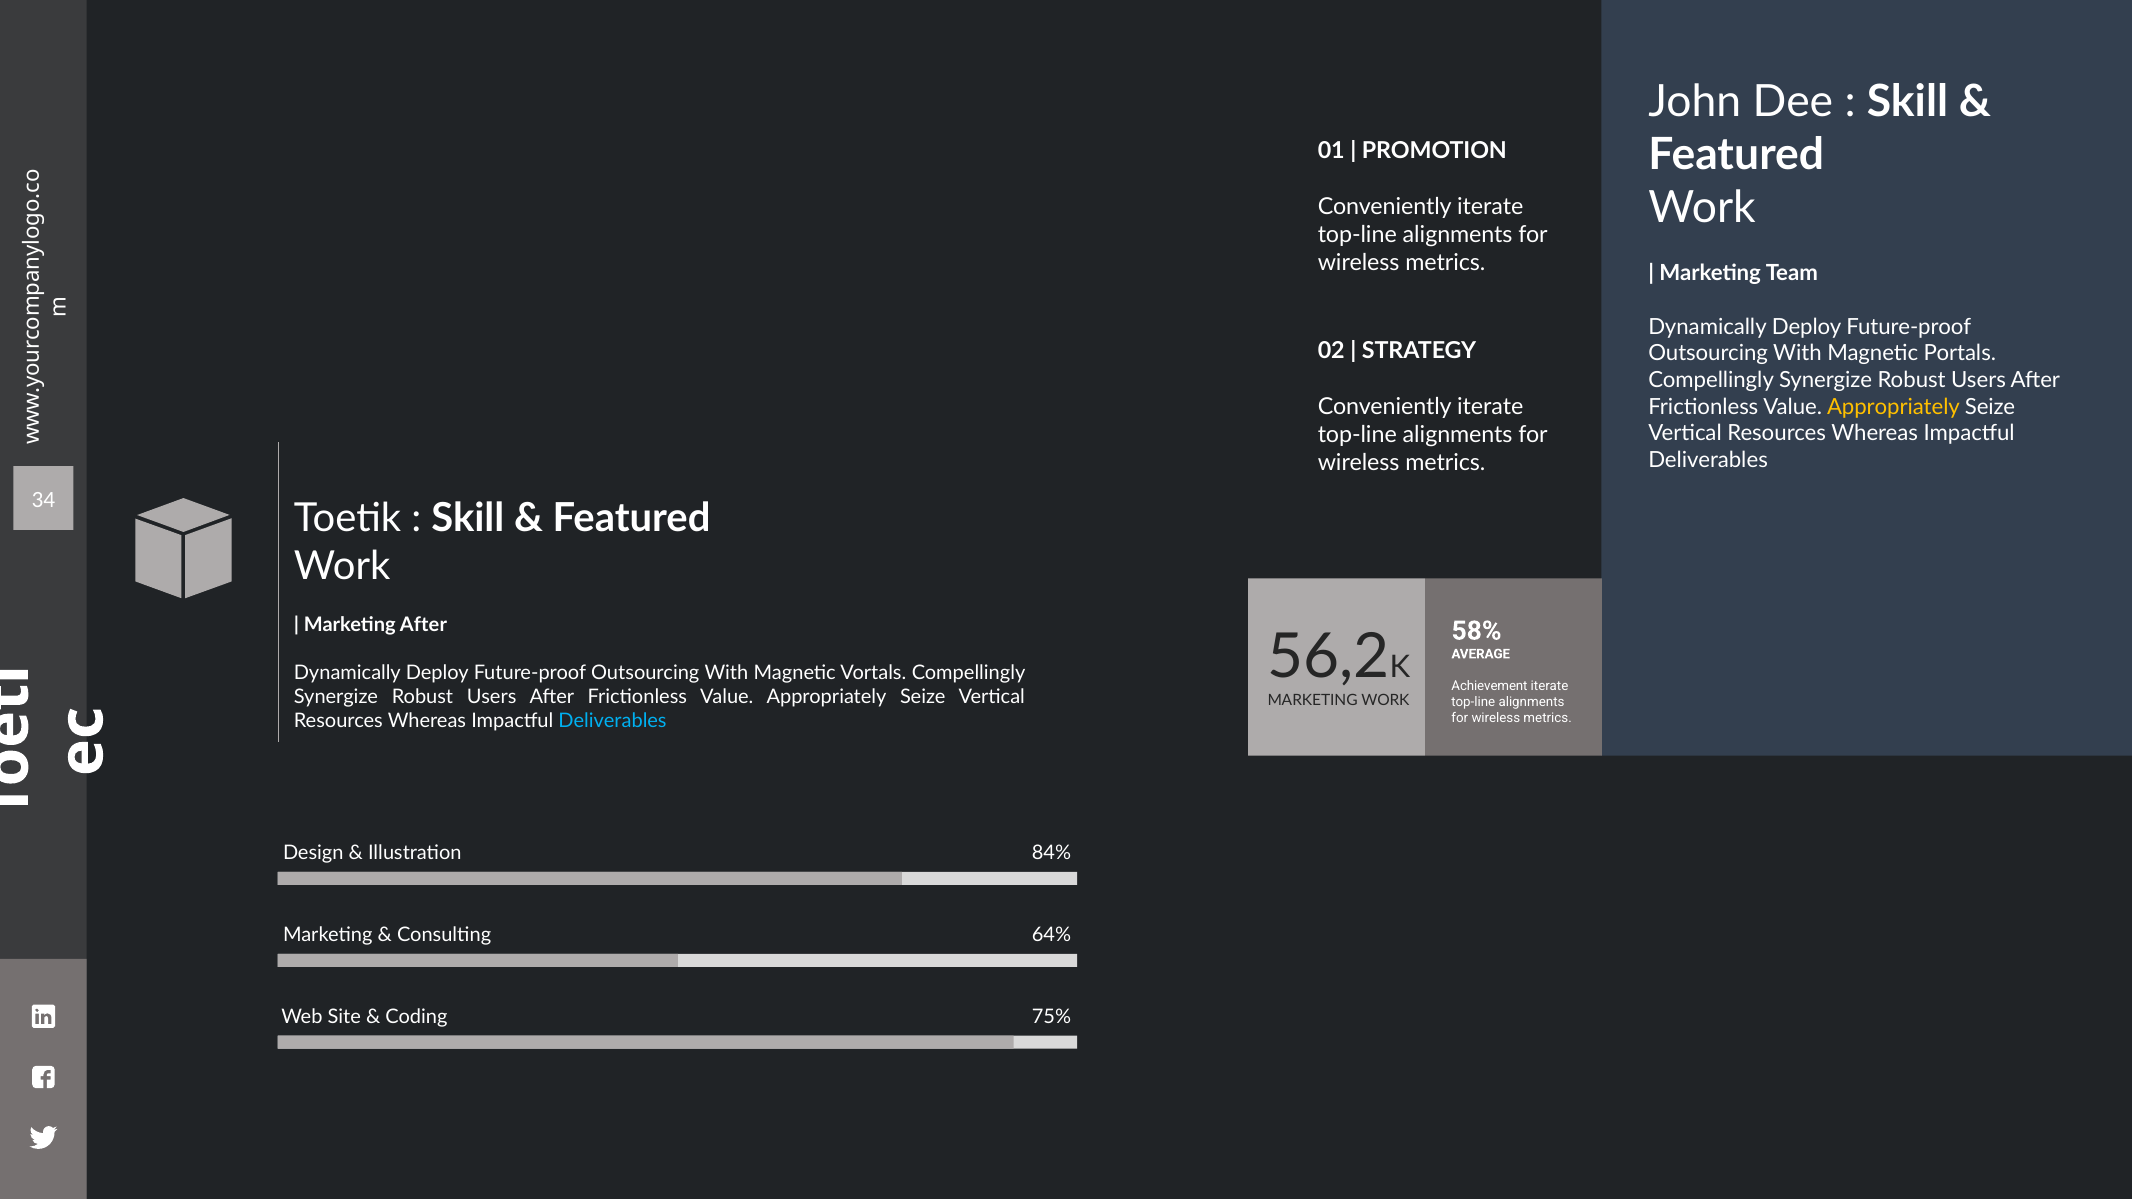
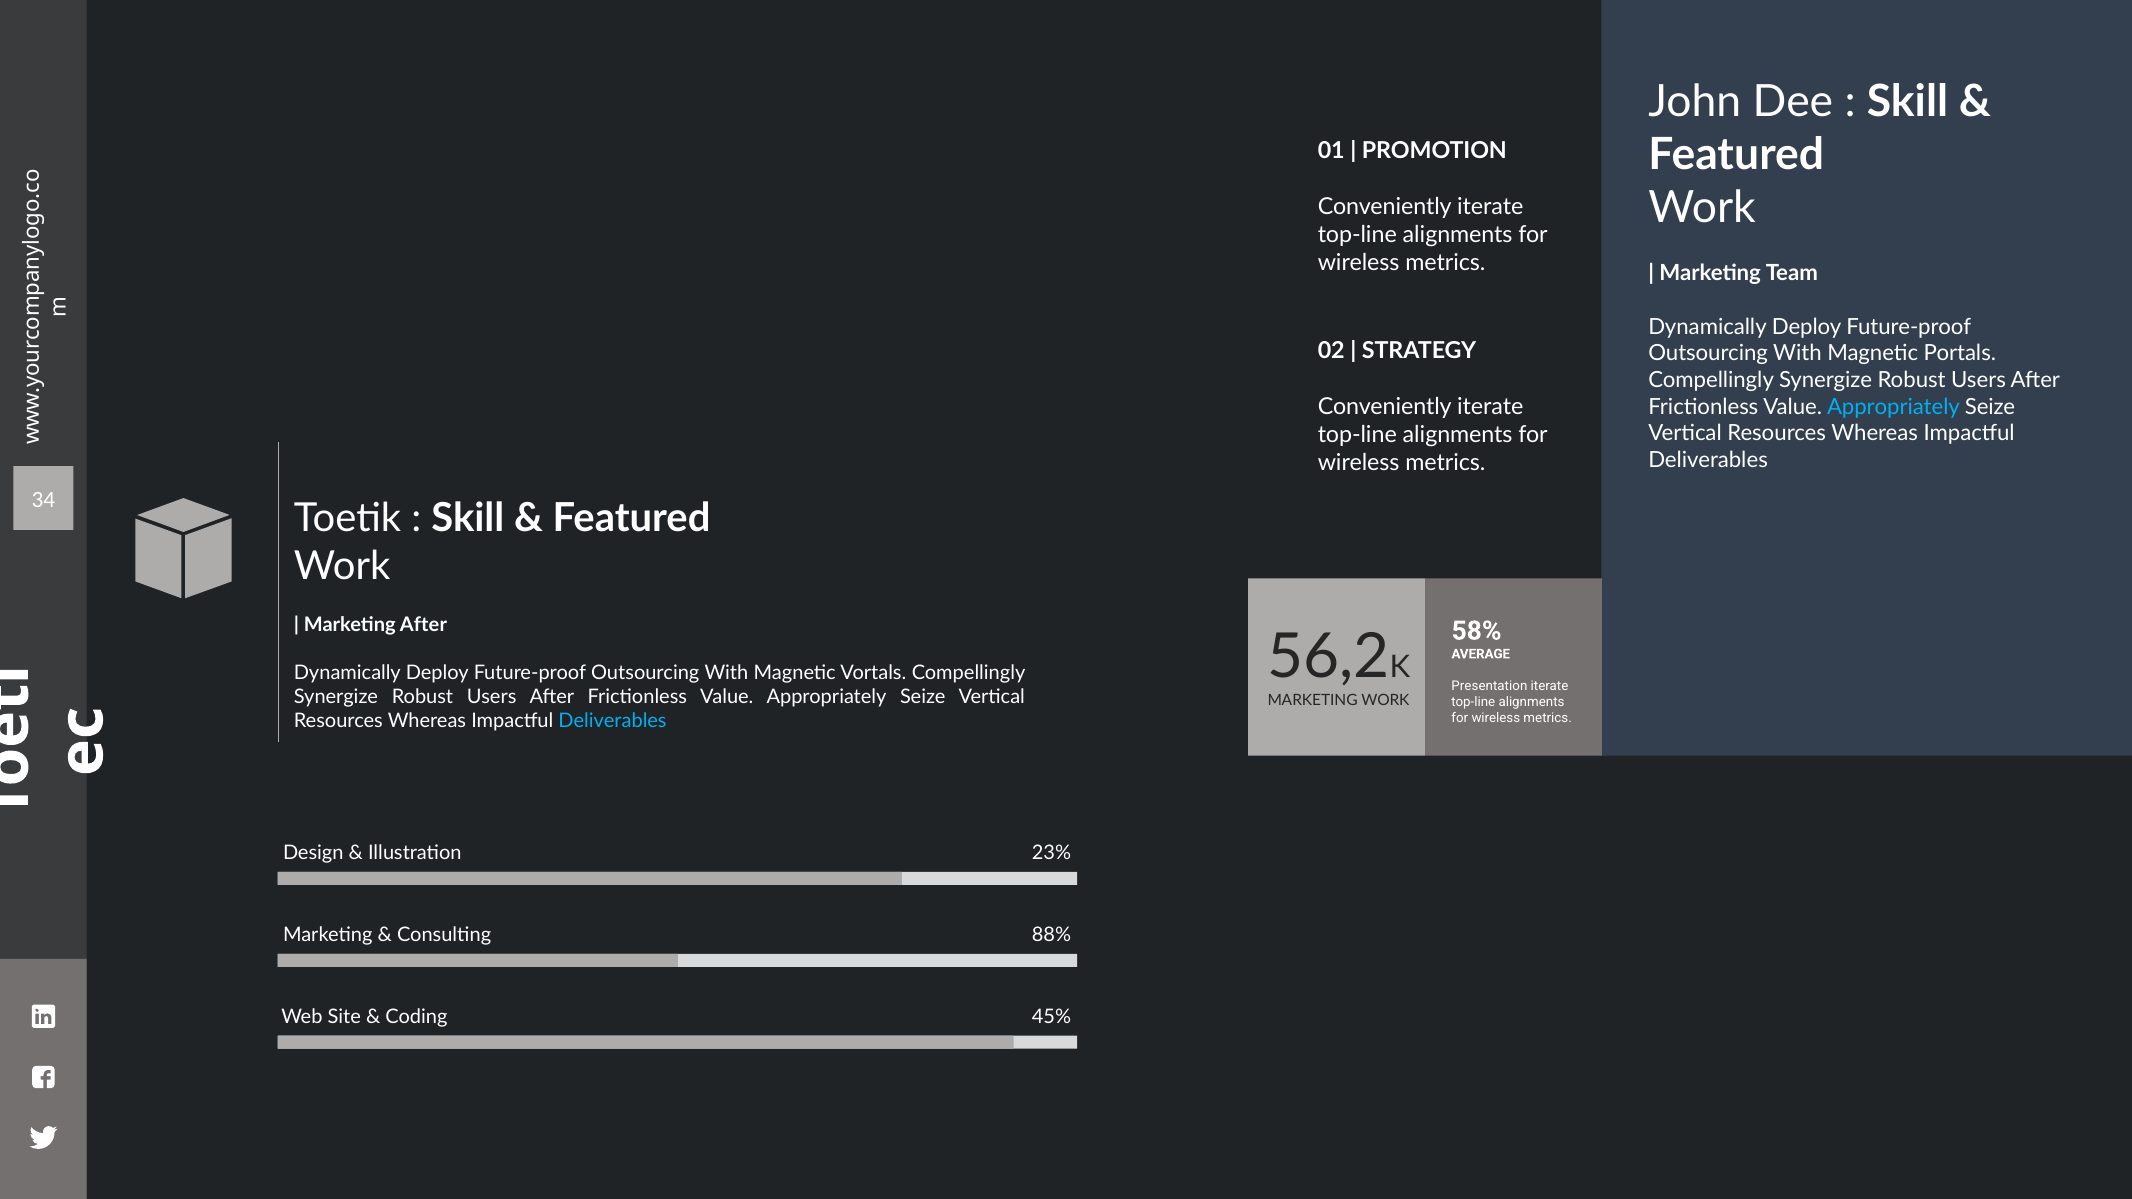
Appropriately at (1893, 407) colour: yellow -> light blue
Achievement: Achievement -> Presentation
84%: 84% -> 23%
64%: 64% -> 88%
75%: 75% -> 45%
